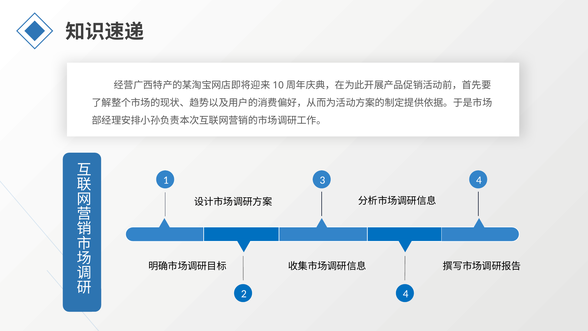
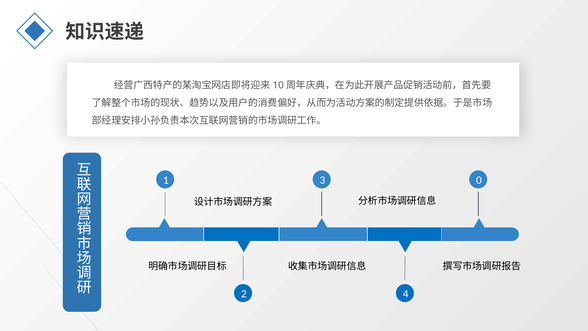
3 4: 4 -> 0
